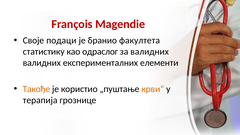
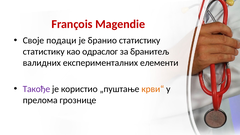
бранио факултета: факултета -> статистику
за валидних: валидних -> бранитељ
Такође colour: orange -> purple
терапија: терапија -> прелома
